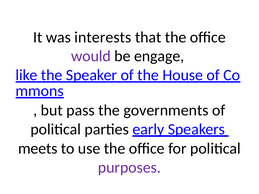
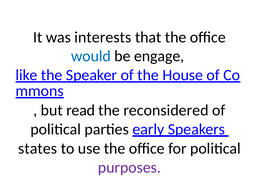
would colour: purple -> blue
pass: pass -> read
governments: governments -> reconsidered
meets: meets -> states
